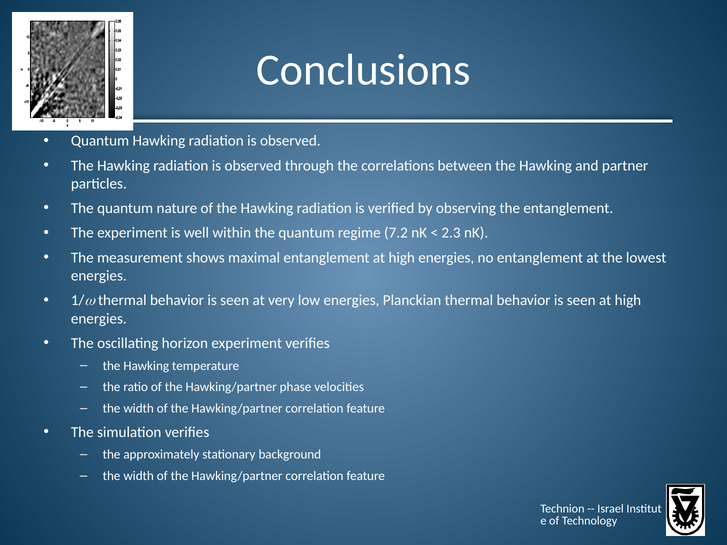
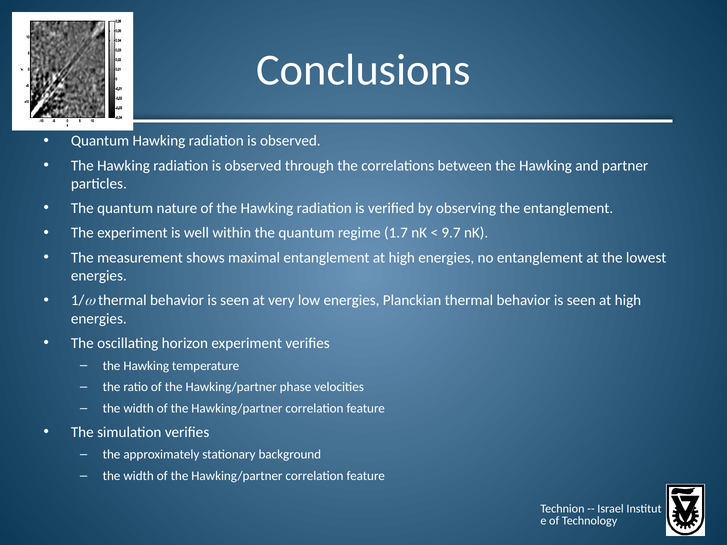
7.2: 7.2 -> 1.7
2.3: 2.3 -> 9.7
